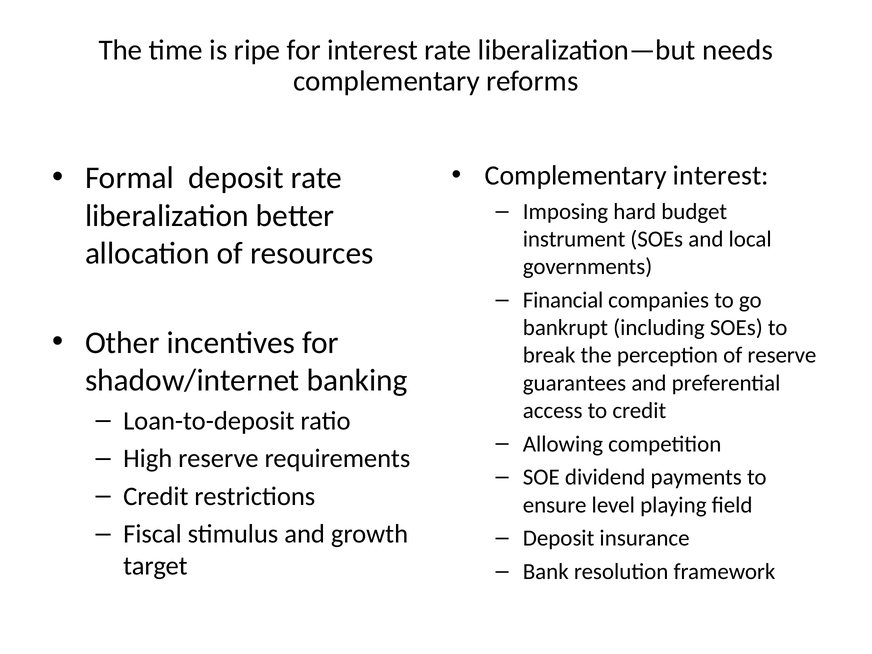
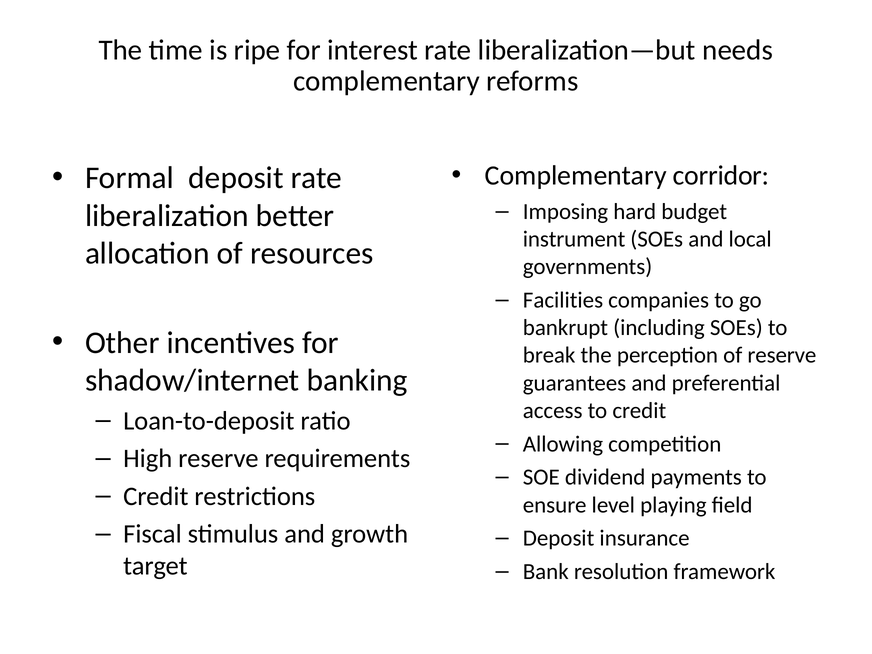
Complementary interest: interest -> corridor
Financial: Financial -> Facilities
